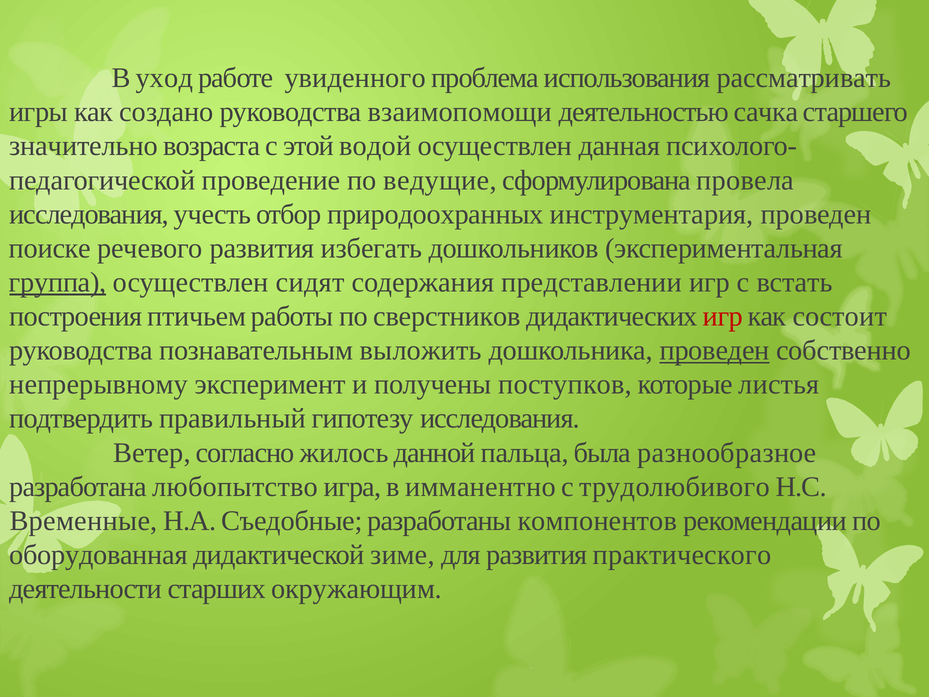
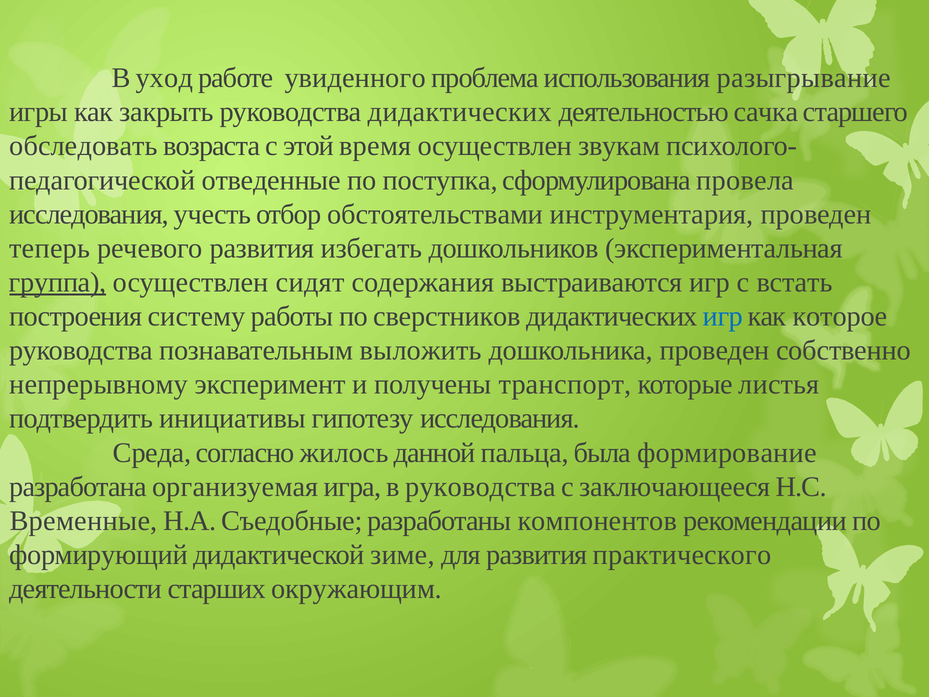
рассматривать: рассматривать -> разыгрывание
создано: создано -> закрыть
руководства взаимопомощи: взаимопомощи -> дидактических
значительно: значительно -> обследовать
водой: водой -> время
данная: данная -> звукам
проведение: проведение -> отведенные
ведущие: ведущие -> поступка
природоохранных: природоохранных -> обстоятельствами
поиске: поиске -> теперь
представлении: представлении -> выстраиваются
птичьем: птичьем -> систему
игр at (723, 316) colour: red -> blue
состоит: состоит -> которое
проведен at (715, 350) underline: present -> none
поступков: поступков -> транспорт
правильный: правильный -> инициативы
Ветер: Ветер -> Среда
разнообразное: разнообразное -> формирование
любопытство: любопытство -> организуемая
в имманентно: имманентно -> руководства
трудолюбивого: трудолюбивого -> заключающееся
оборудованная: оборудованная -> формирующий
